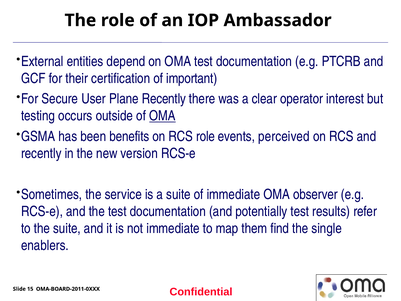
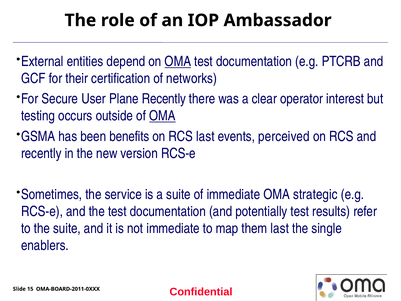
OMA at (178, 61) underline: none -> present
important: important -> networks
RCS role: role -> last
observer: observer -> strategic
them find: find -> last
